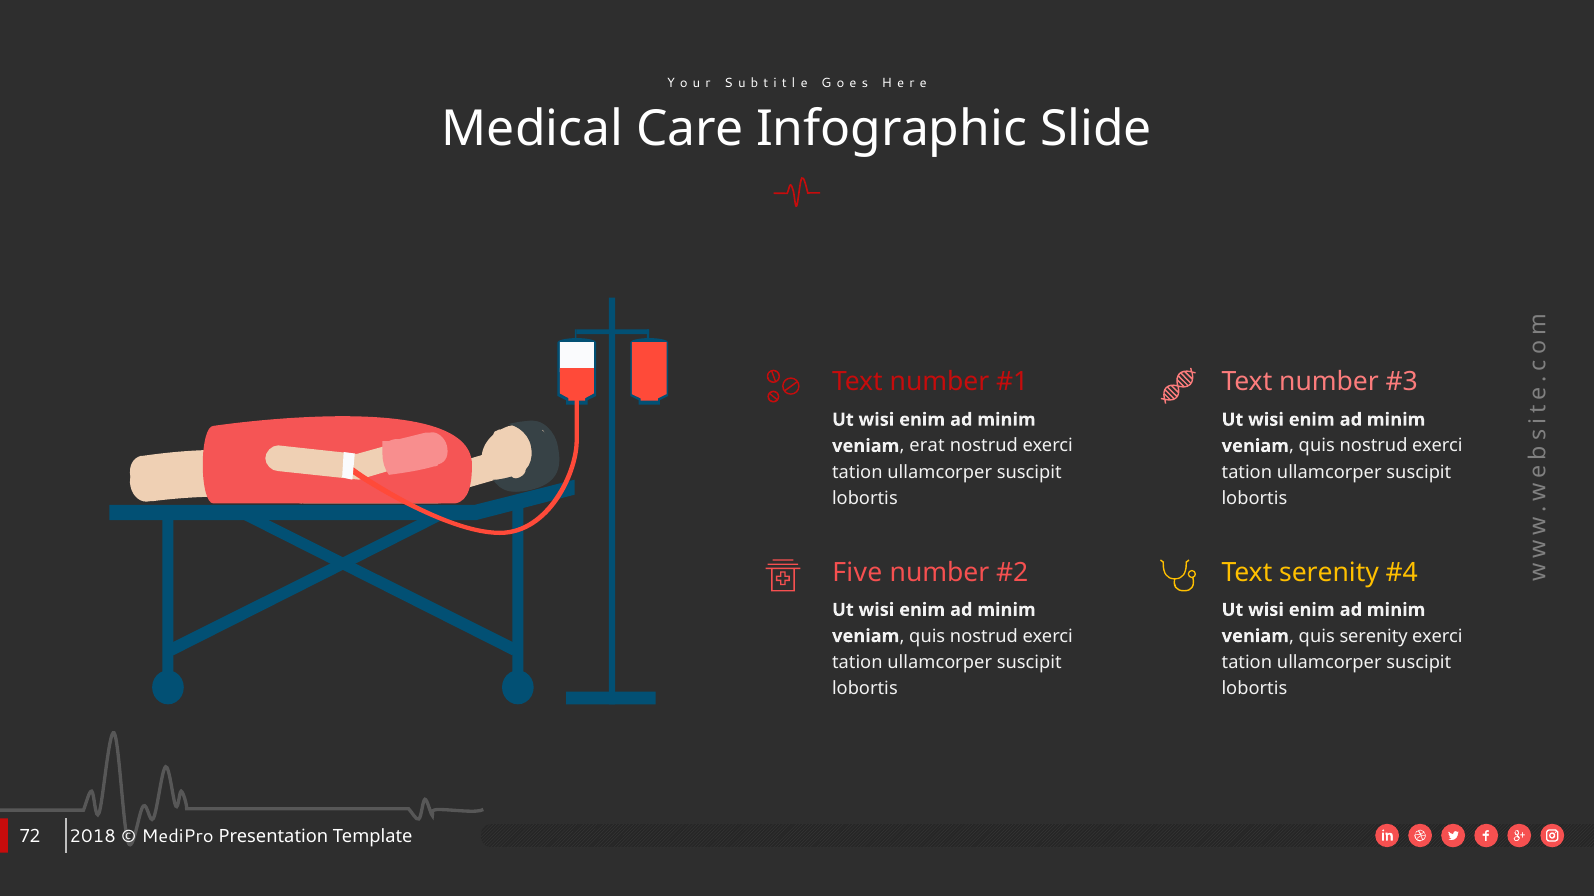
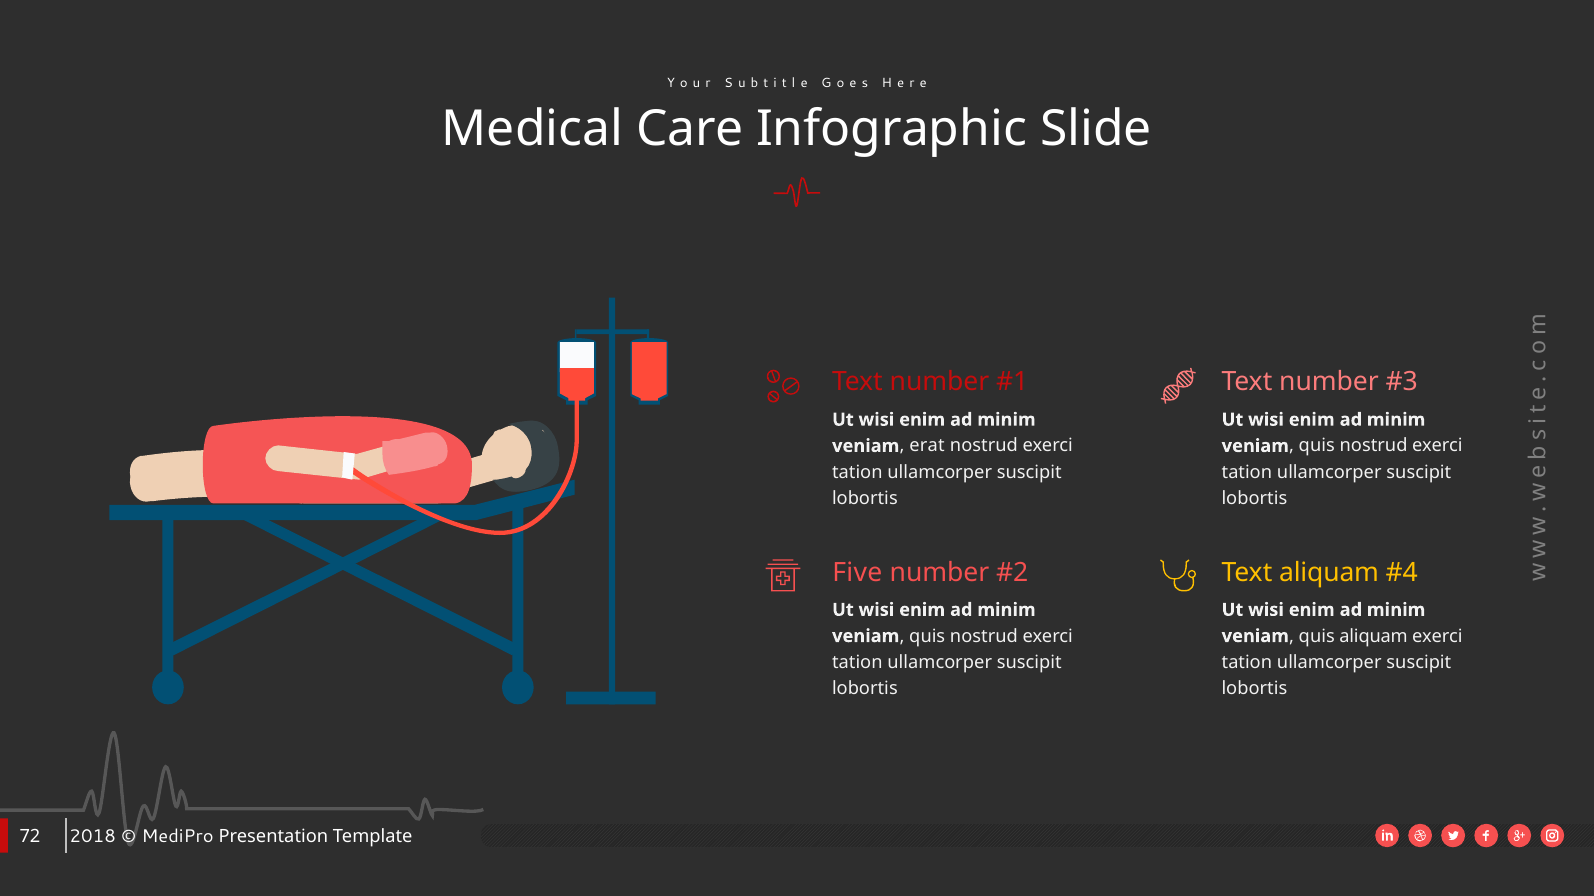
Text serenity: serenity -> aliquam
quis serenity: serenity -> aliquam
